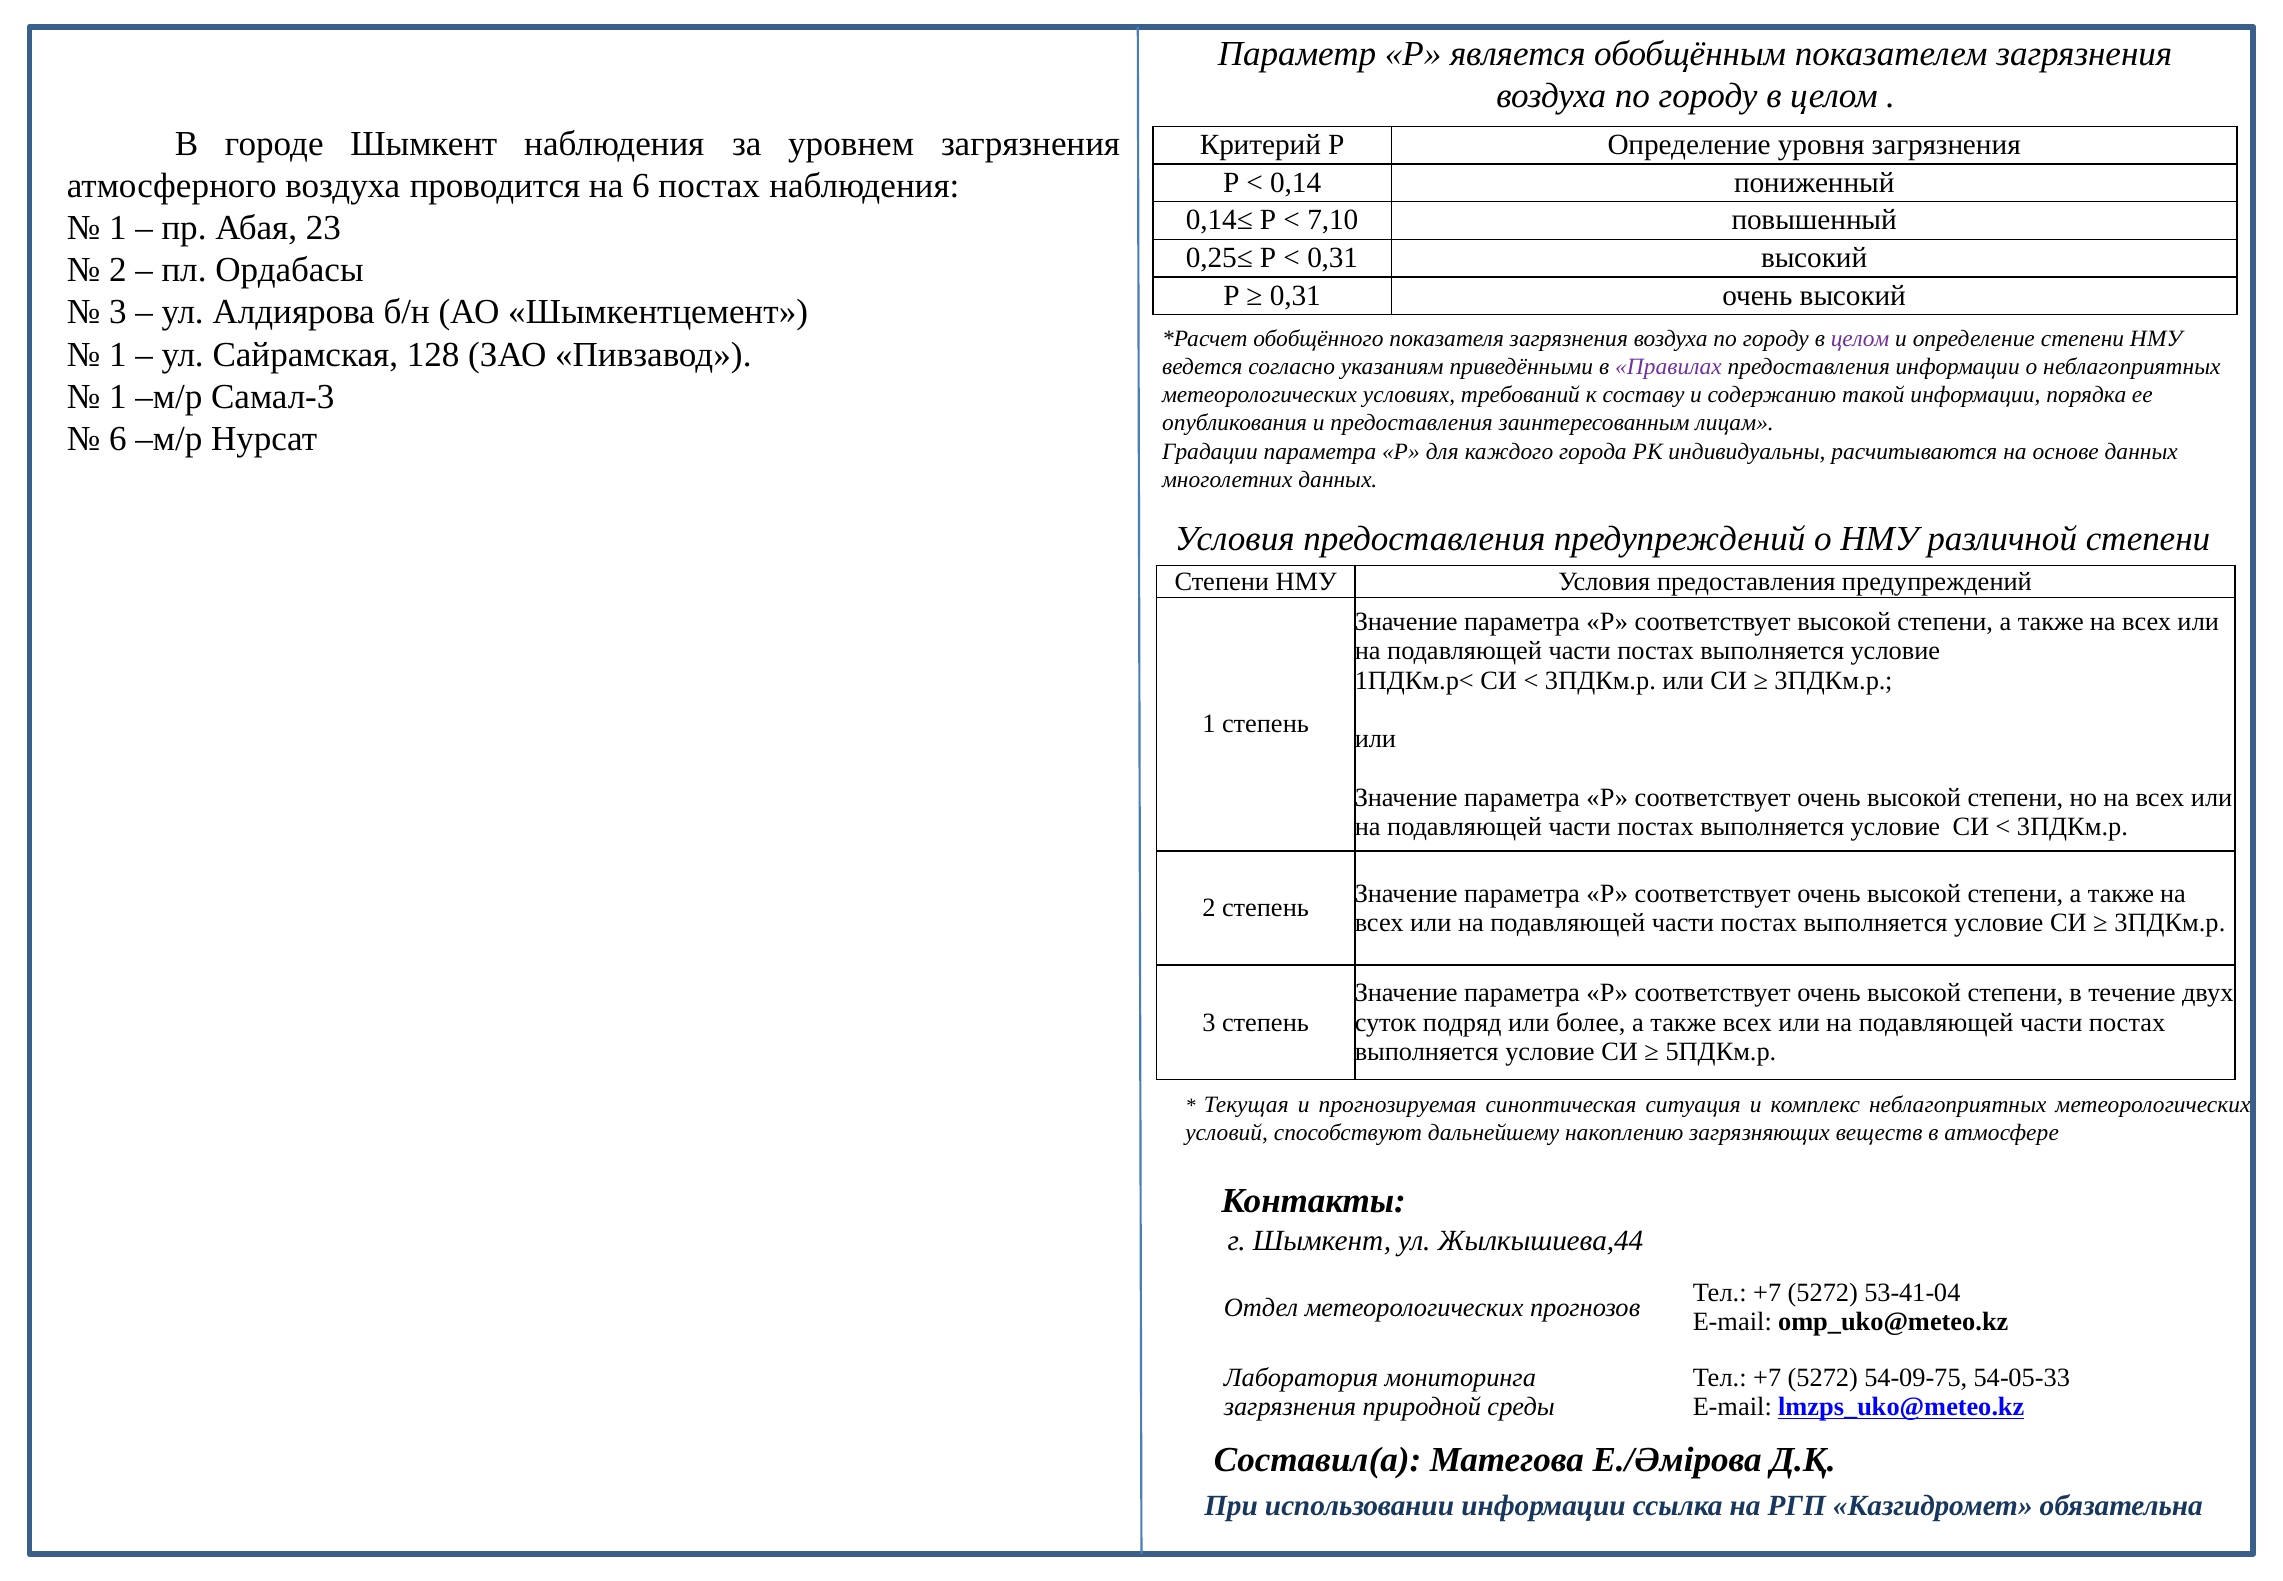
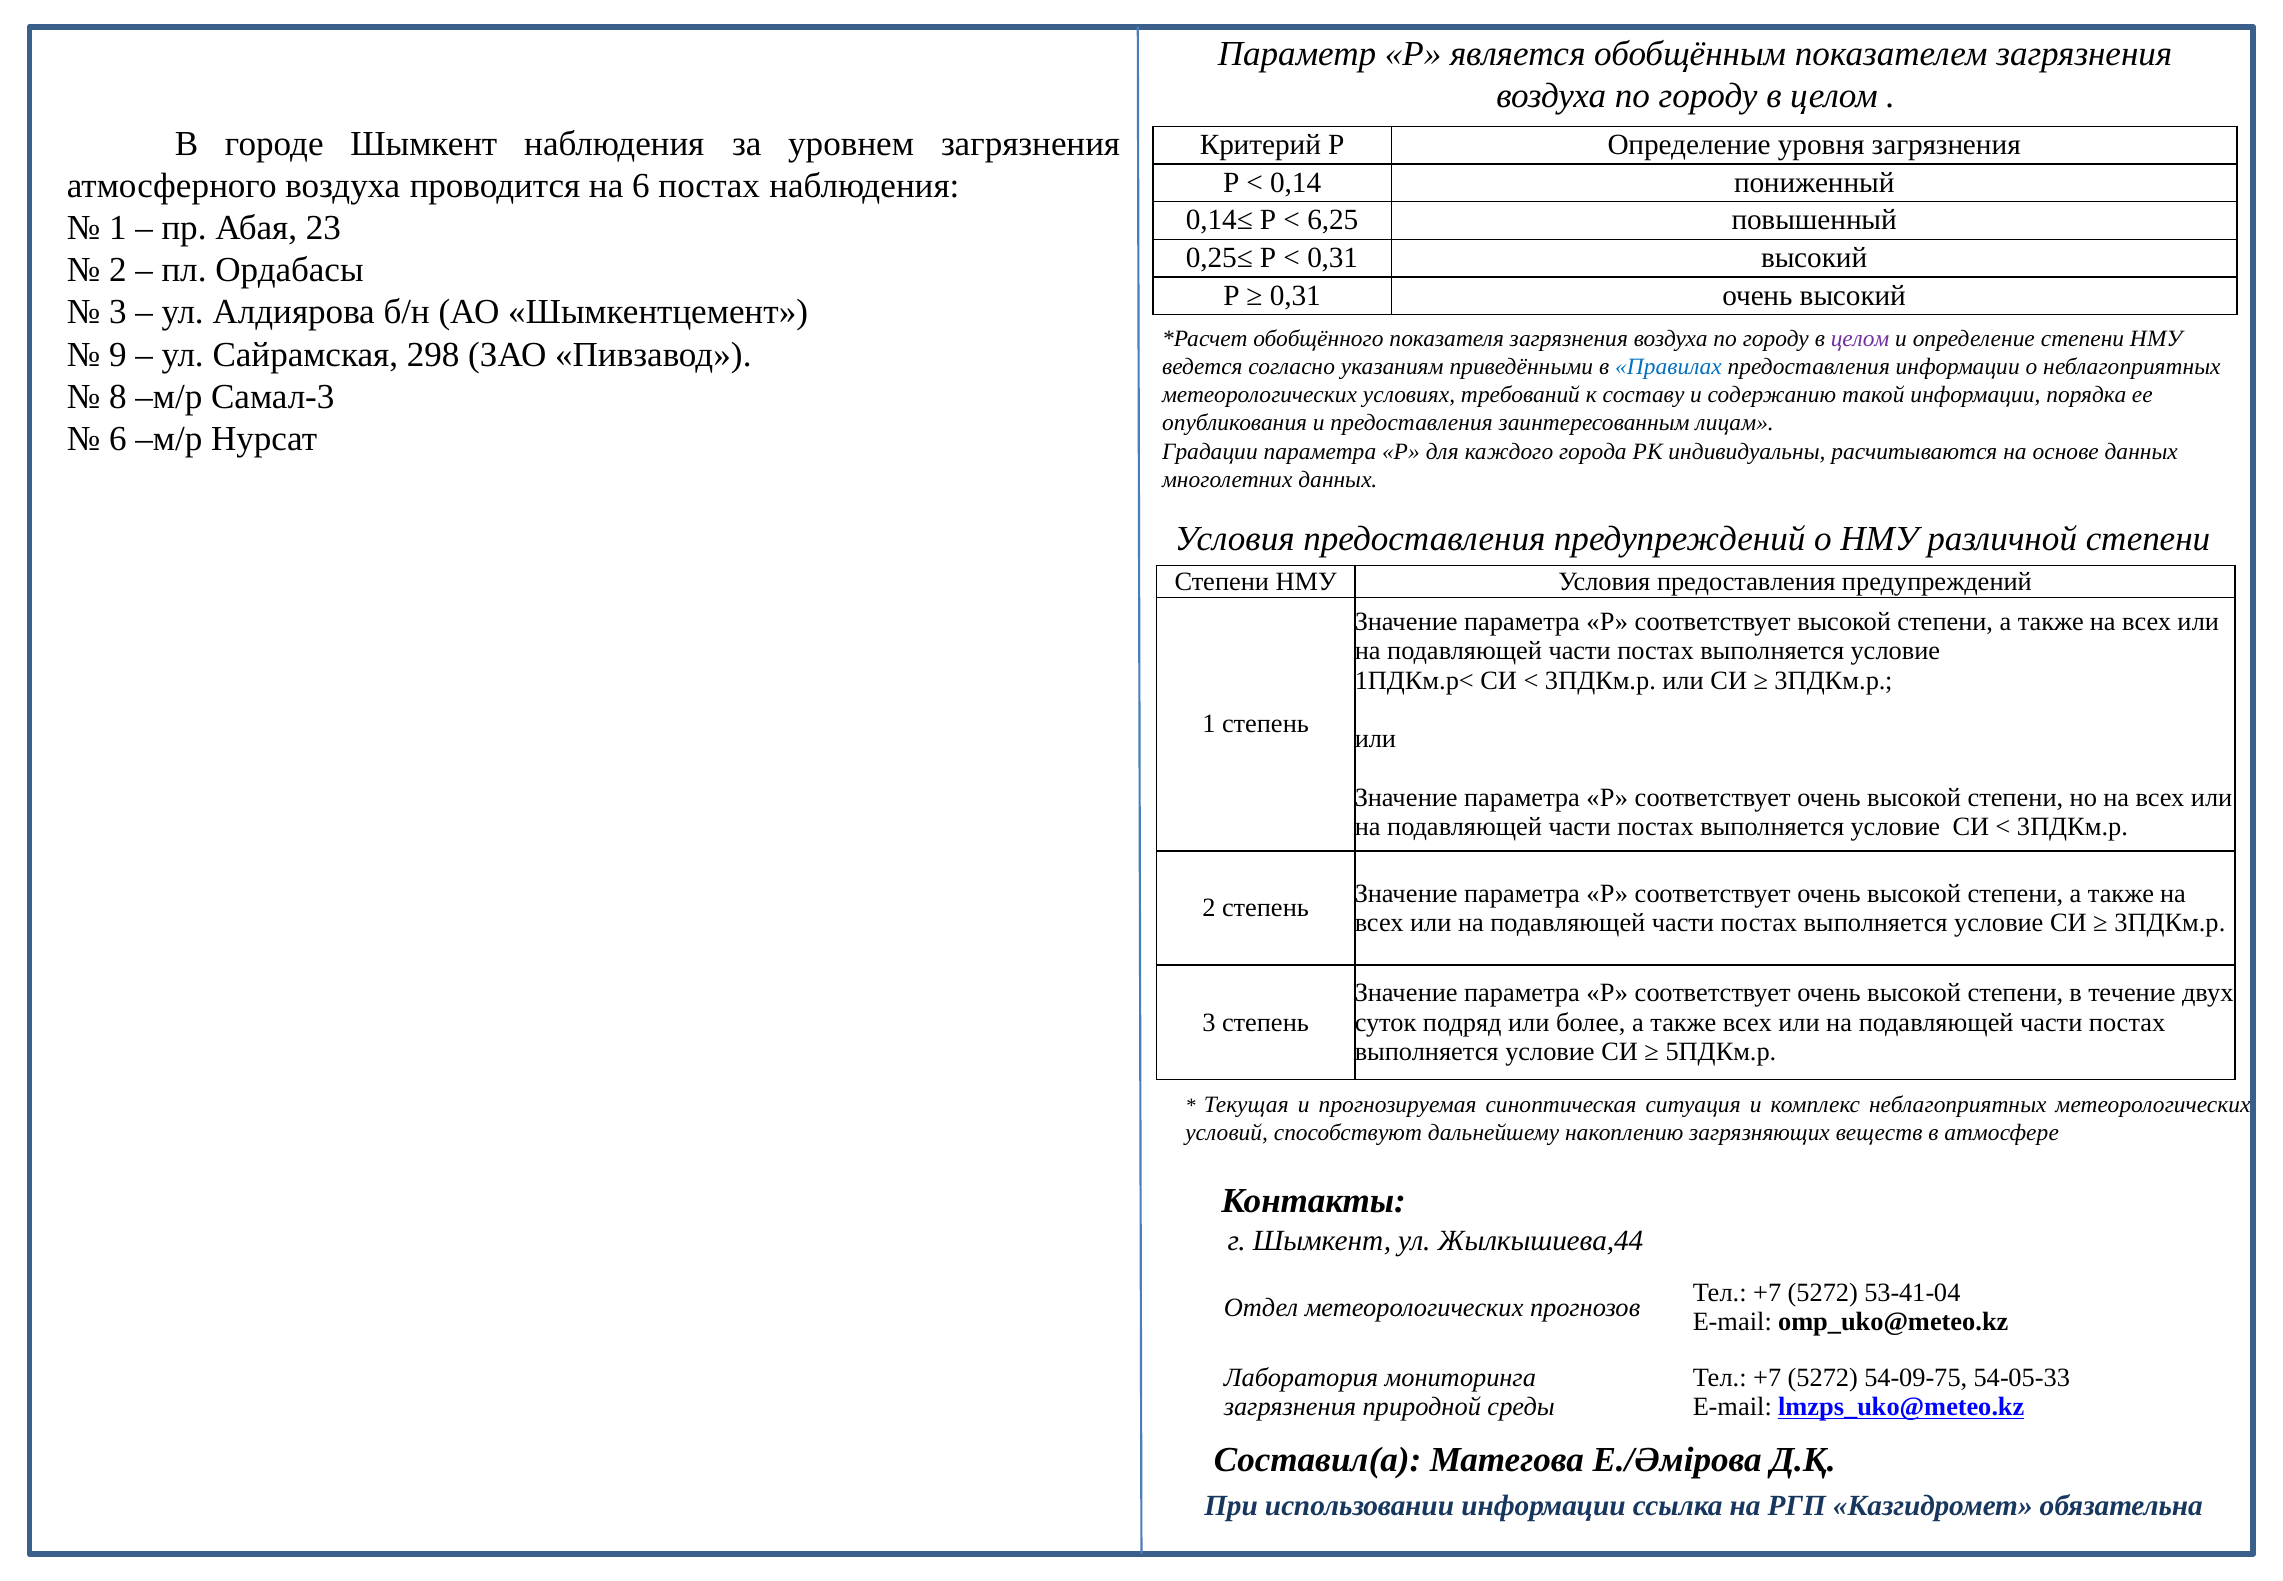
7,10: 7,10 -> 6,25
1 at (118, 354): 1 -> 9
128: 128 -> 298
Правилах colour: purple -> blue
1 at (118, 397): 1 -> 8
